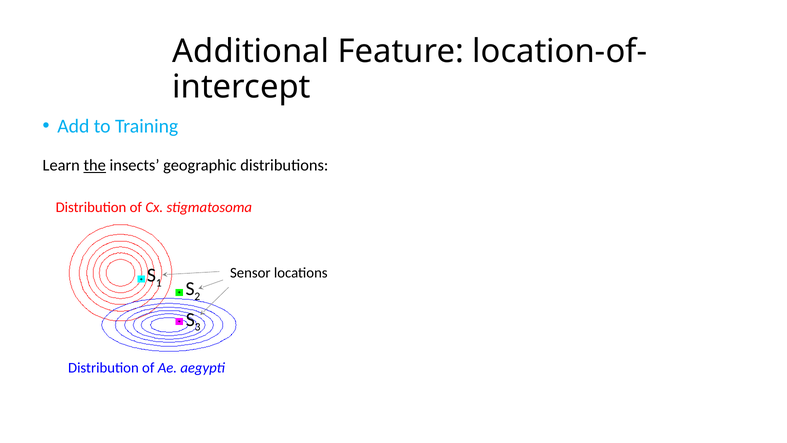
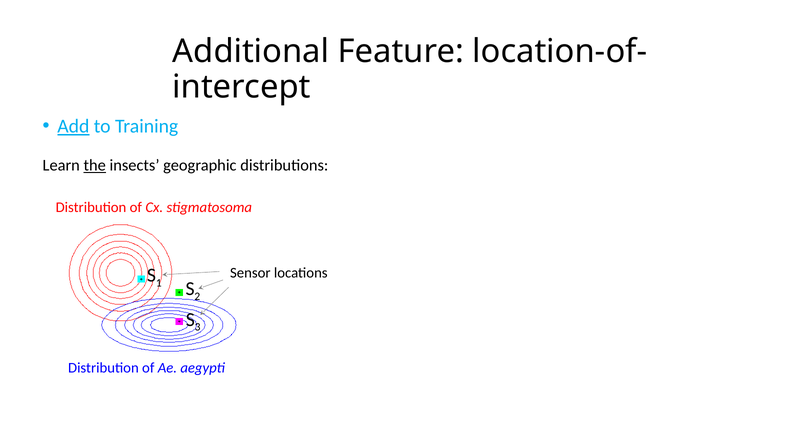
Add underline: none -> present
